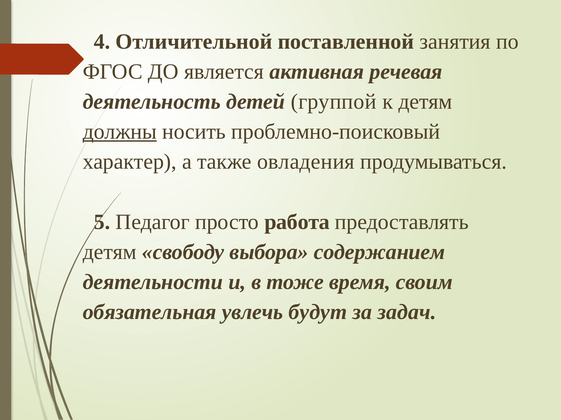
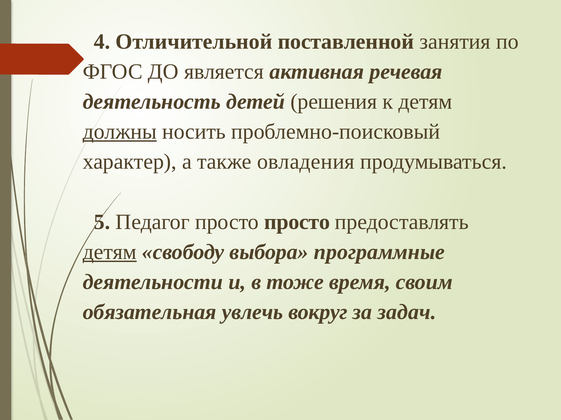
группой: группой -> решения
просто работа: работа -> просто
детям at (110, 252) underline: none -> present
содержанием: содержанием -> программные
будут: будут -> вокруг
